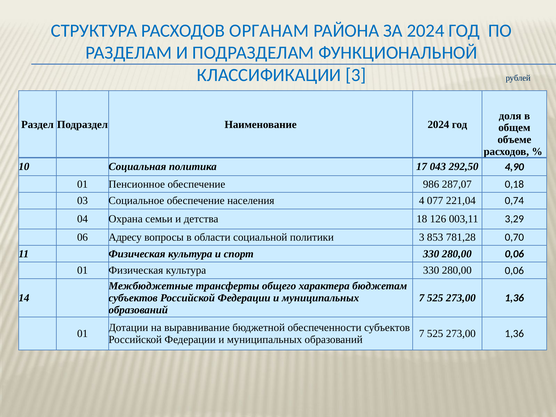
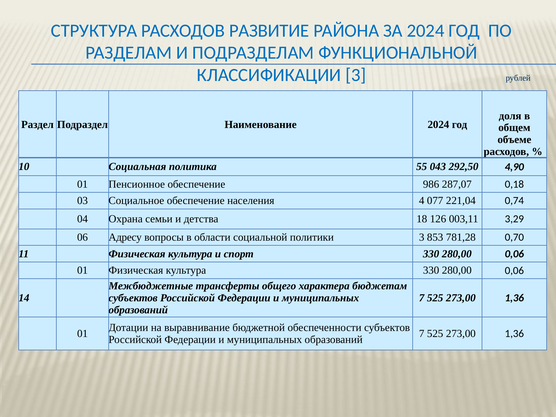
ОРГАНАМ: ОРГАНАМ -> РАЗВИТИЕ
17: 17 -> 55
